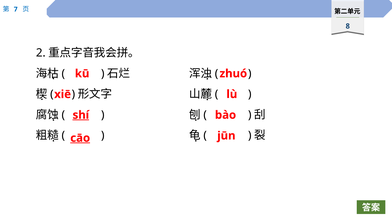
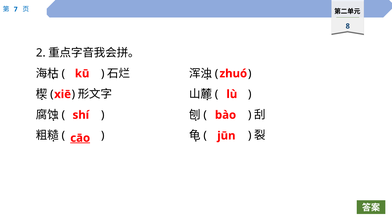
shí underline: present -> none
